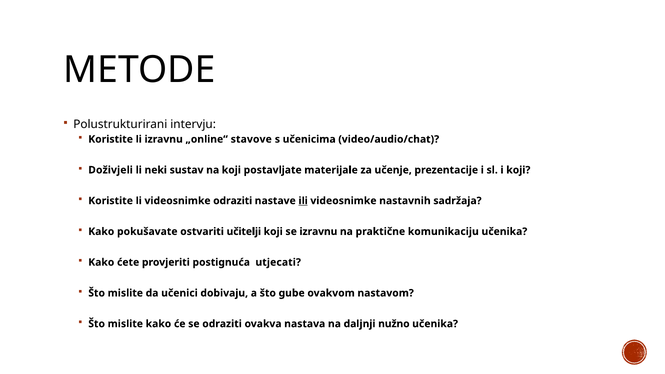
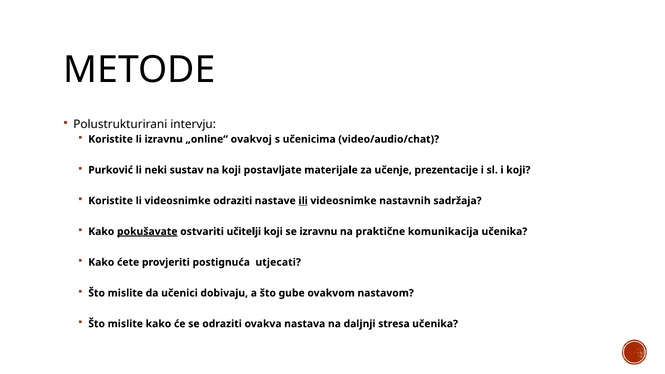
stavove: stavove -> ovakvoj
Doživjeli: Doživjeli -> Purković
pokušavate underline: none -> present
komunikaciju: komunikaciju -> komunikacija
nužno: nužno -> stresa
